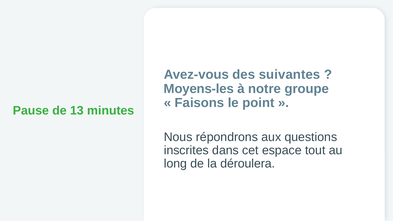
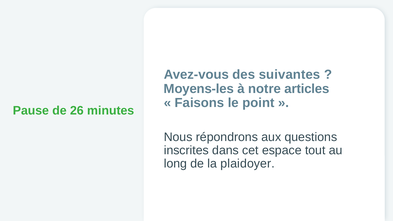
groupe: groupe -> articles
13: 13 -> 26
déroulera: déroulera -> plaidoyer
